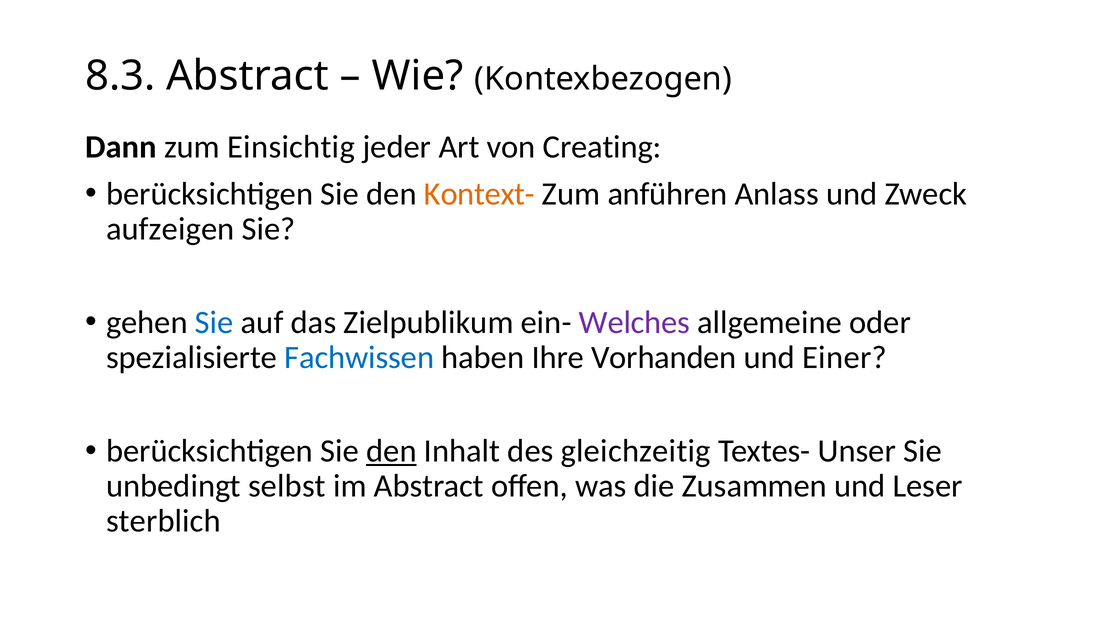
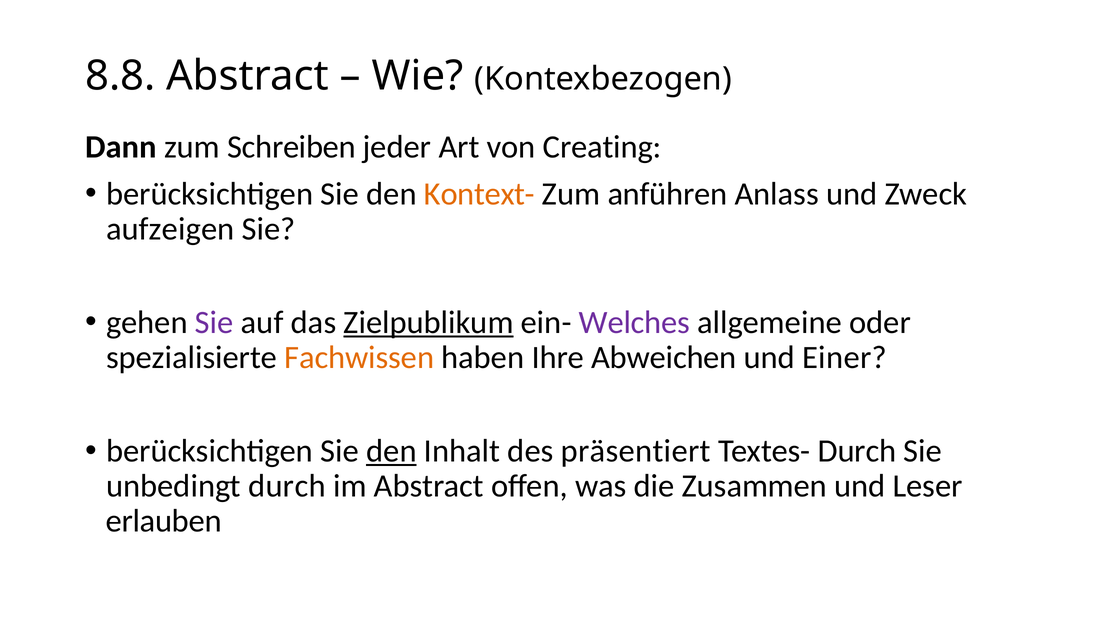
8.3: 8.3 -> 8.8
Einsichtig: Einsichtig -> Schreiben
Sie at (214, 323) colour: blue -> purple
Zielpublikum underline: none -> present
Fachwissen colour: blue -> orange
Vorhanden: Vorhanden -> Abweichen
gleichzeitig: gleichzeitig -> präsentiert
Textes- Unser: Unser -> Durch
unbedingt selbst: selbst -> durch
sterblich: sterblich -> erlauben
